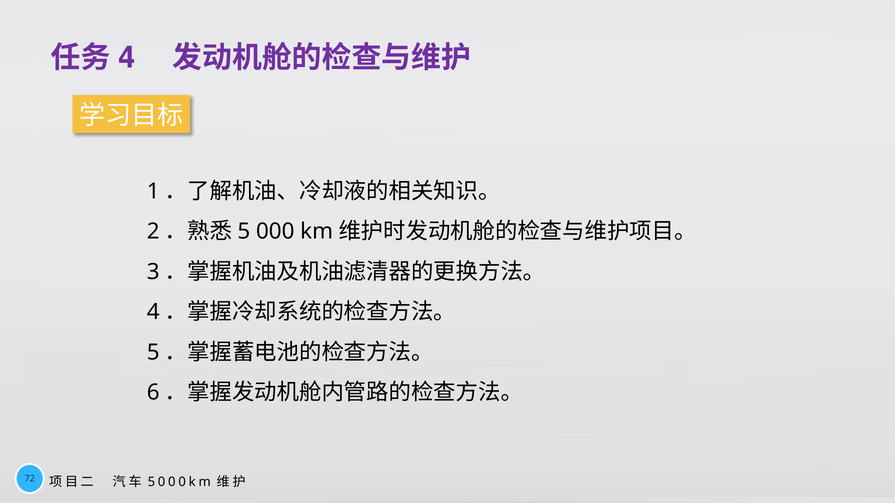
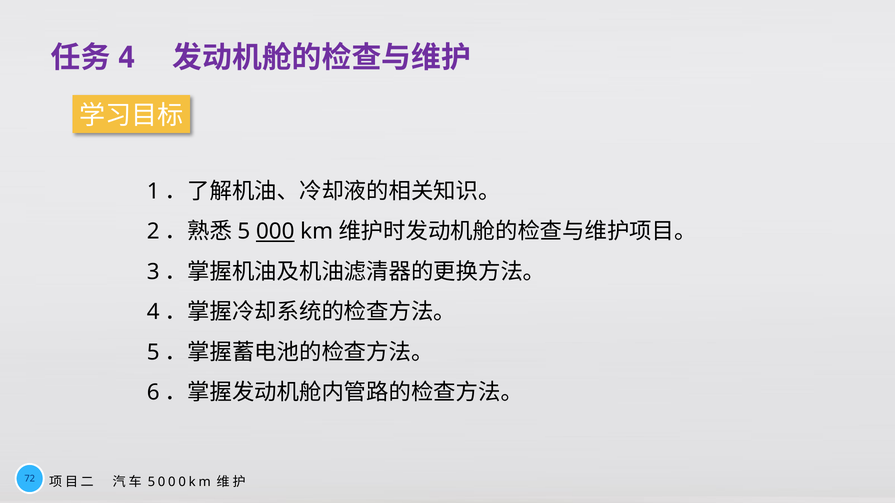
000 underline: none -> present
